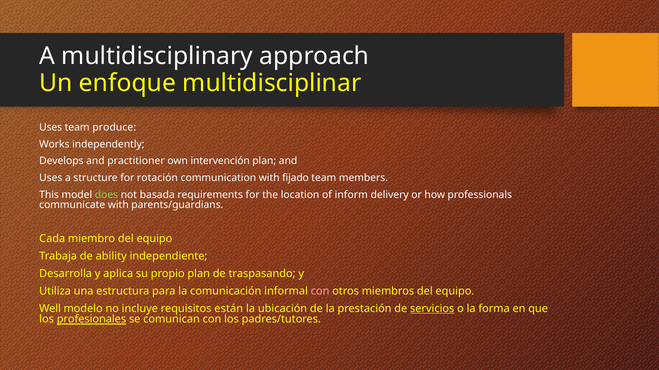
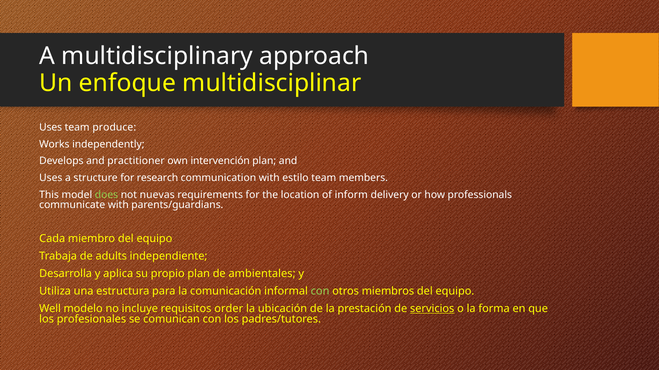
rotación: rotación -> research
fijado: fijado -> estilo
basada: basada -> nuevas
ability: ability -> adults
traspasando: traspasando -> ambientales
con at (320, 292) colour: pink -> light green
están: están -> order
profesionales underline: present -> none
